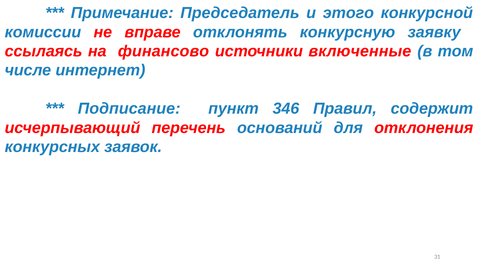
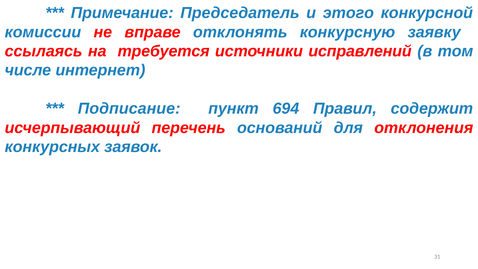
финансово: финансово -> требуется
включенные: включенные -> исправлений
346: 346 -> 694
